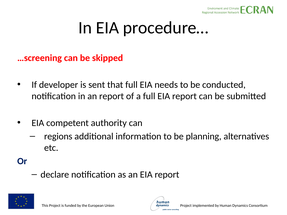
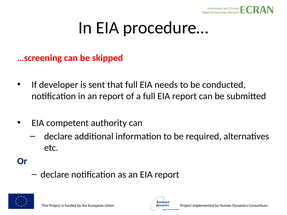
regions at (58, 137): regions -> declare
planning: planning -> required
